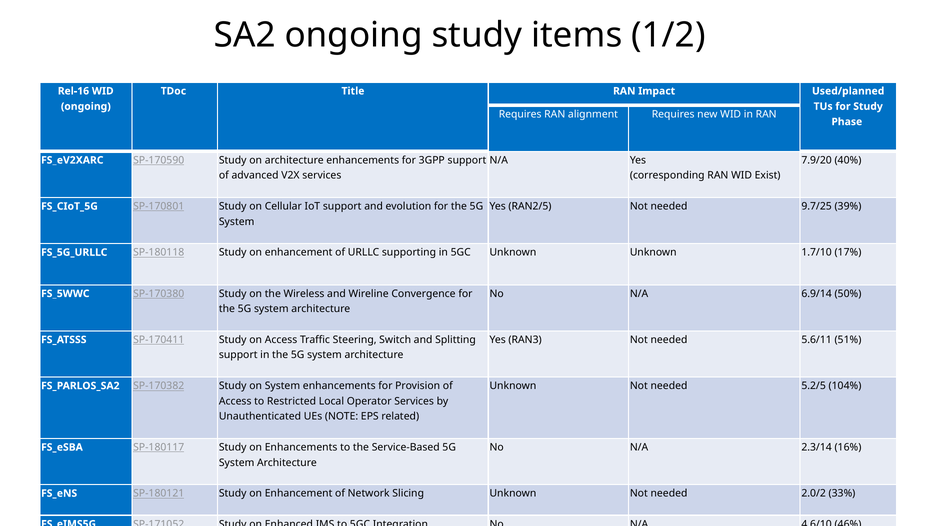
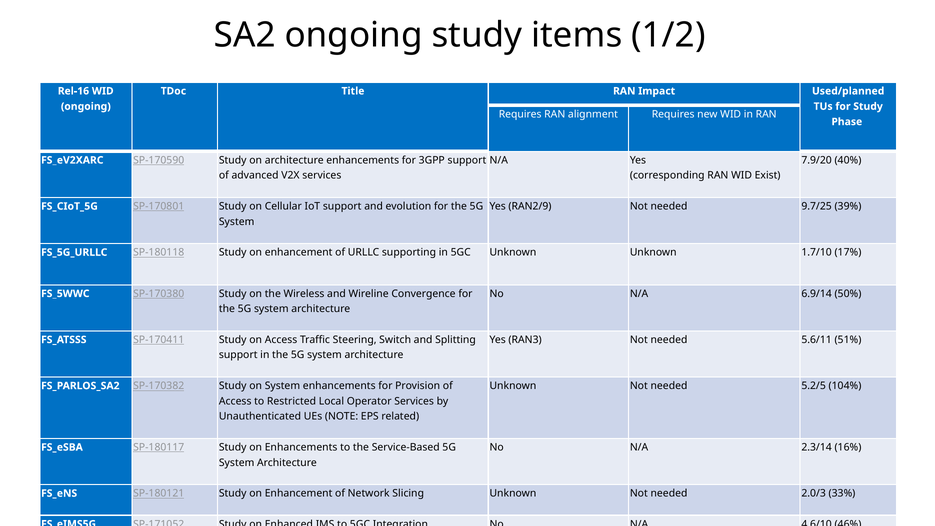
RAN2/5: RAN2/5 -> RAN2/9
2.0/2: 2.0/2 -> 2.0/3
